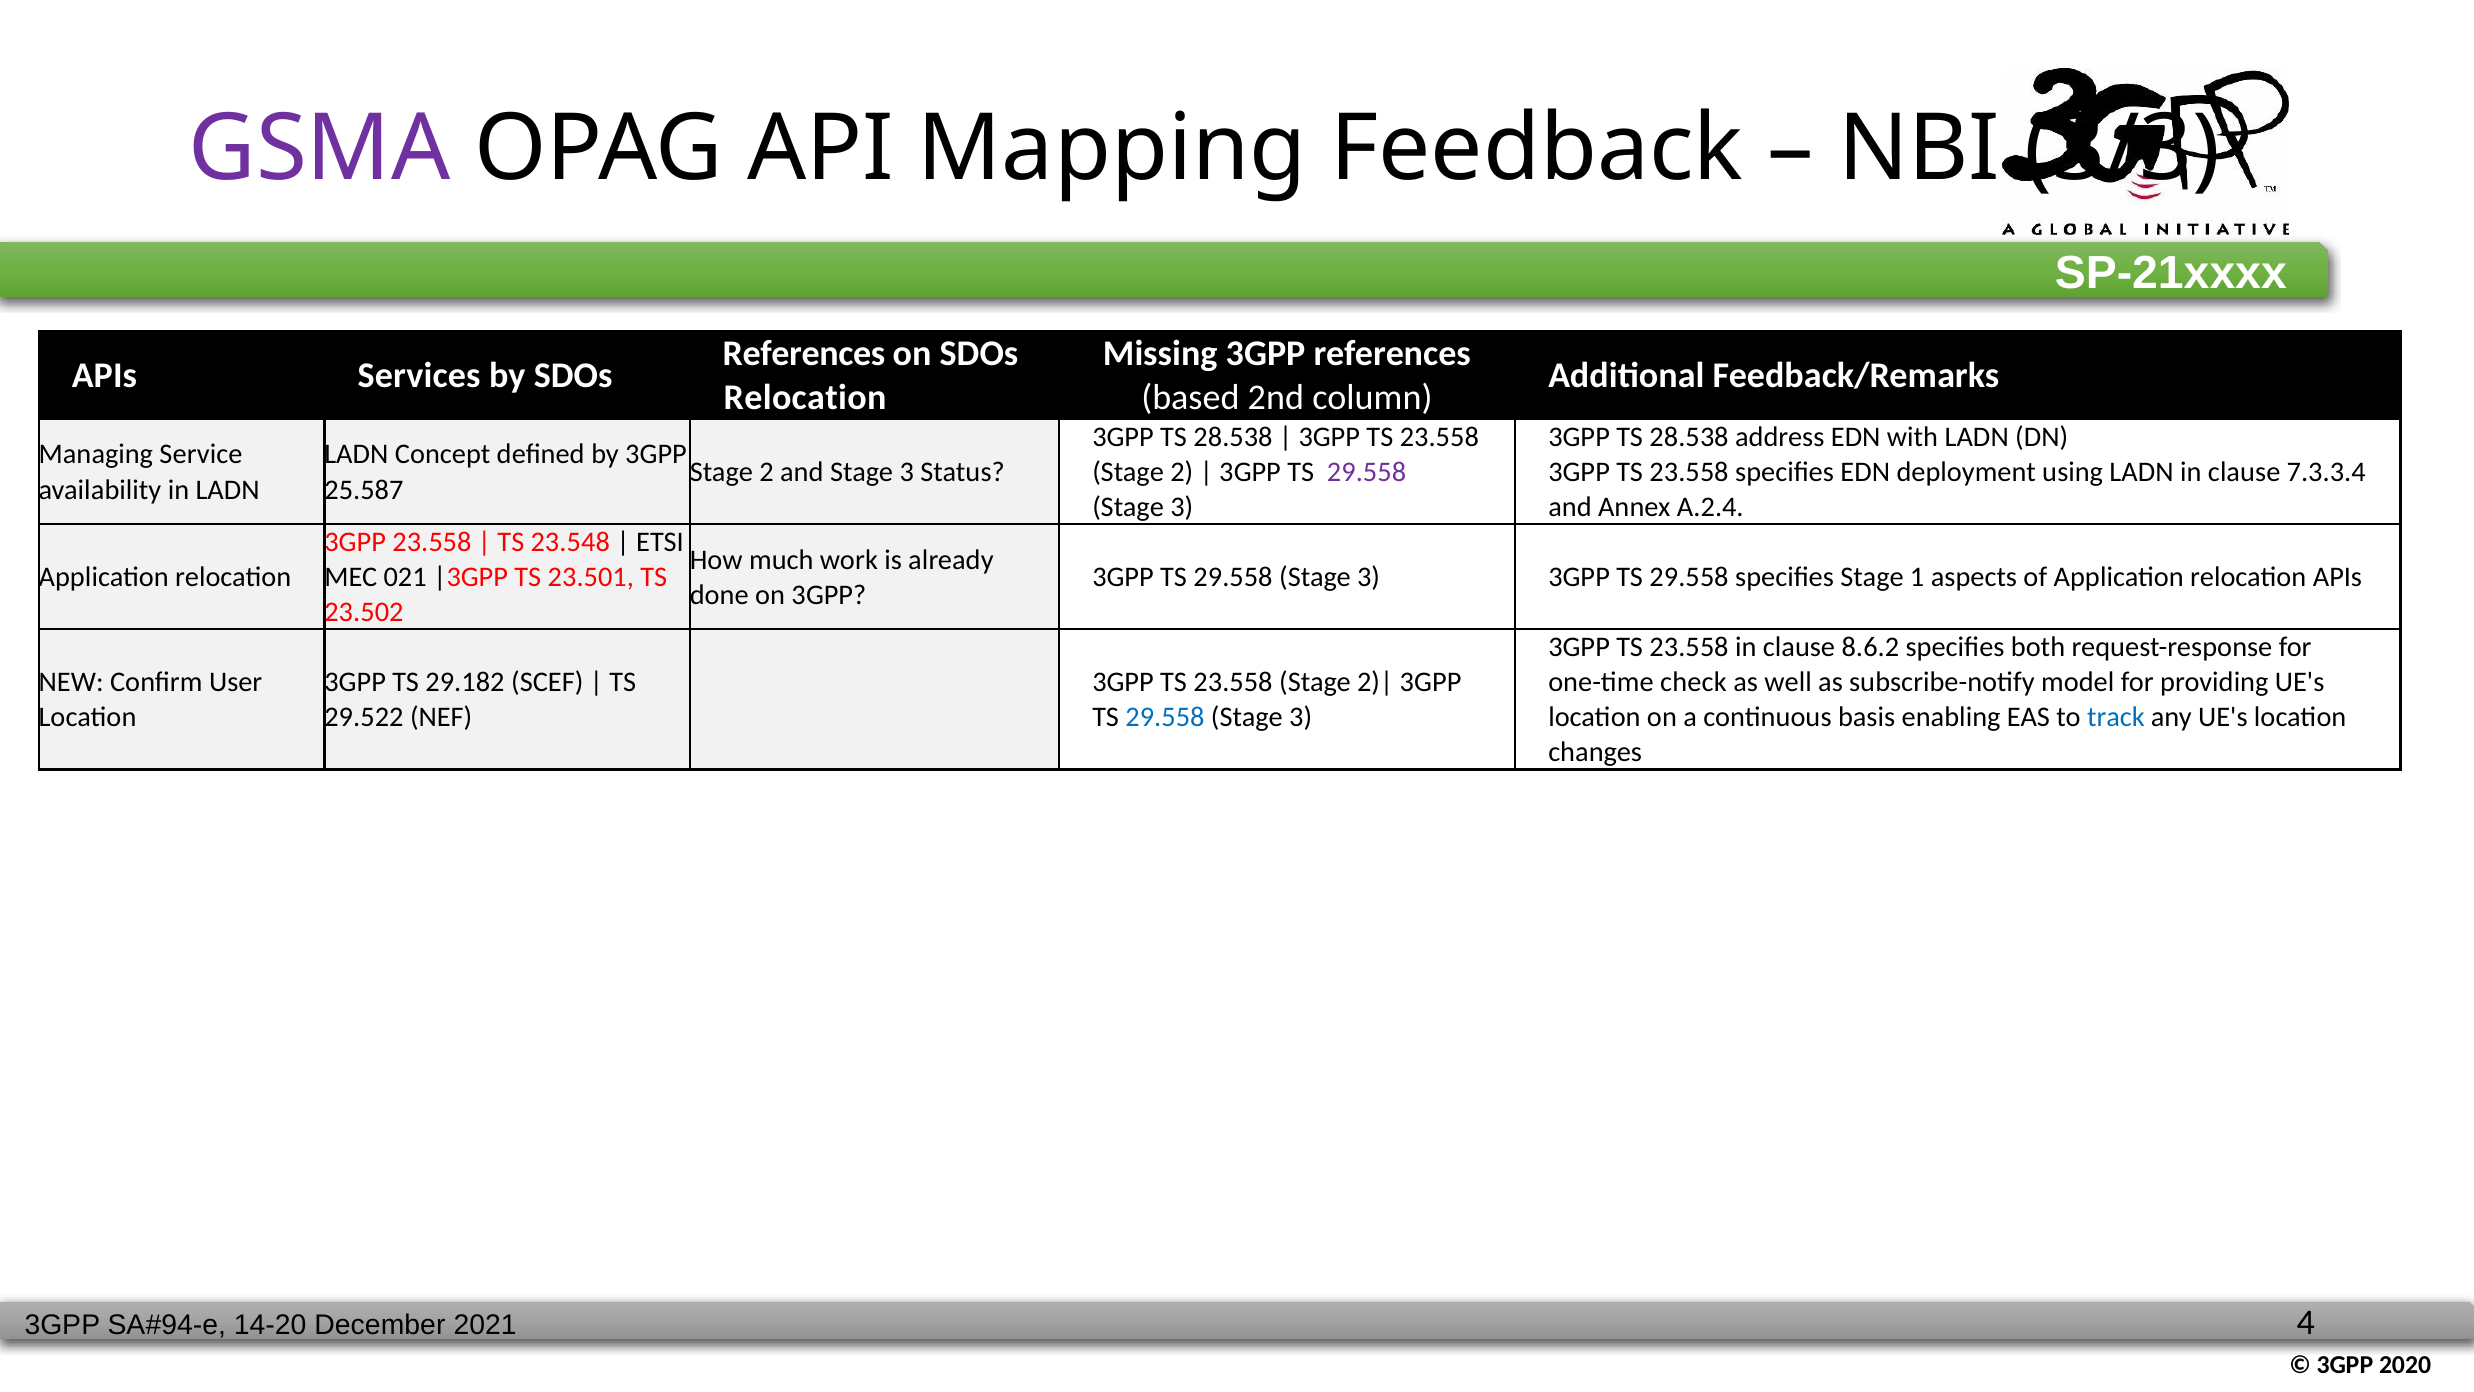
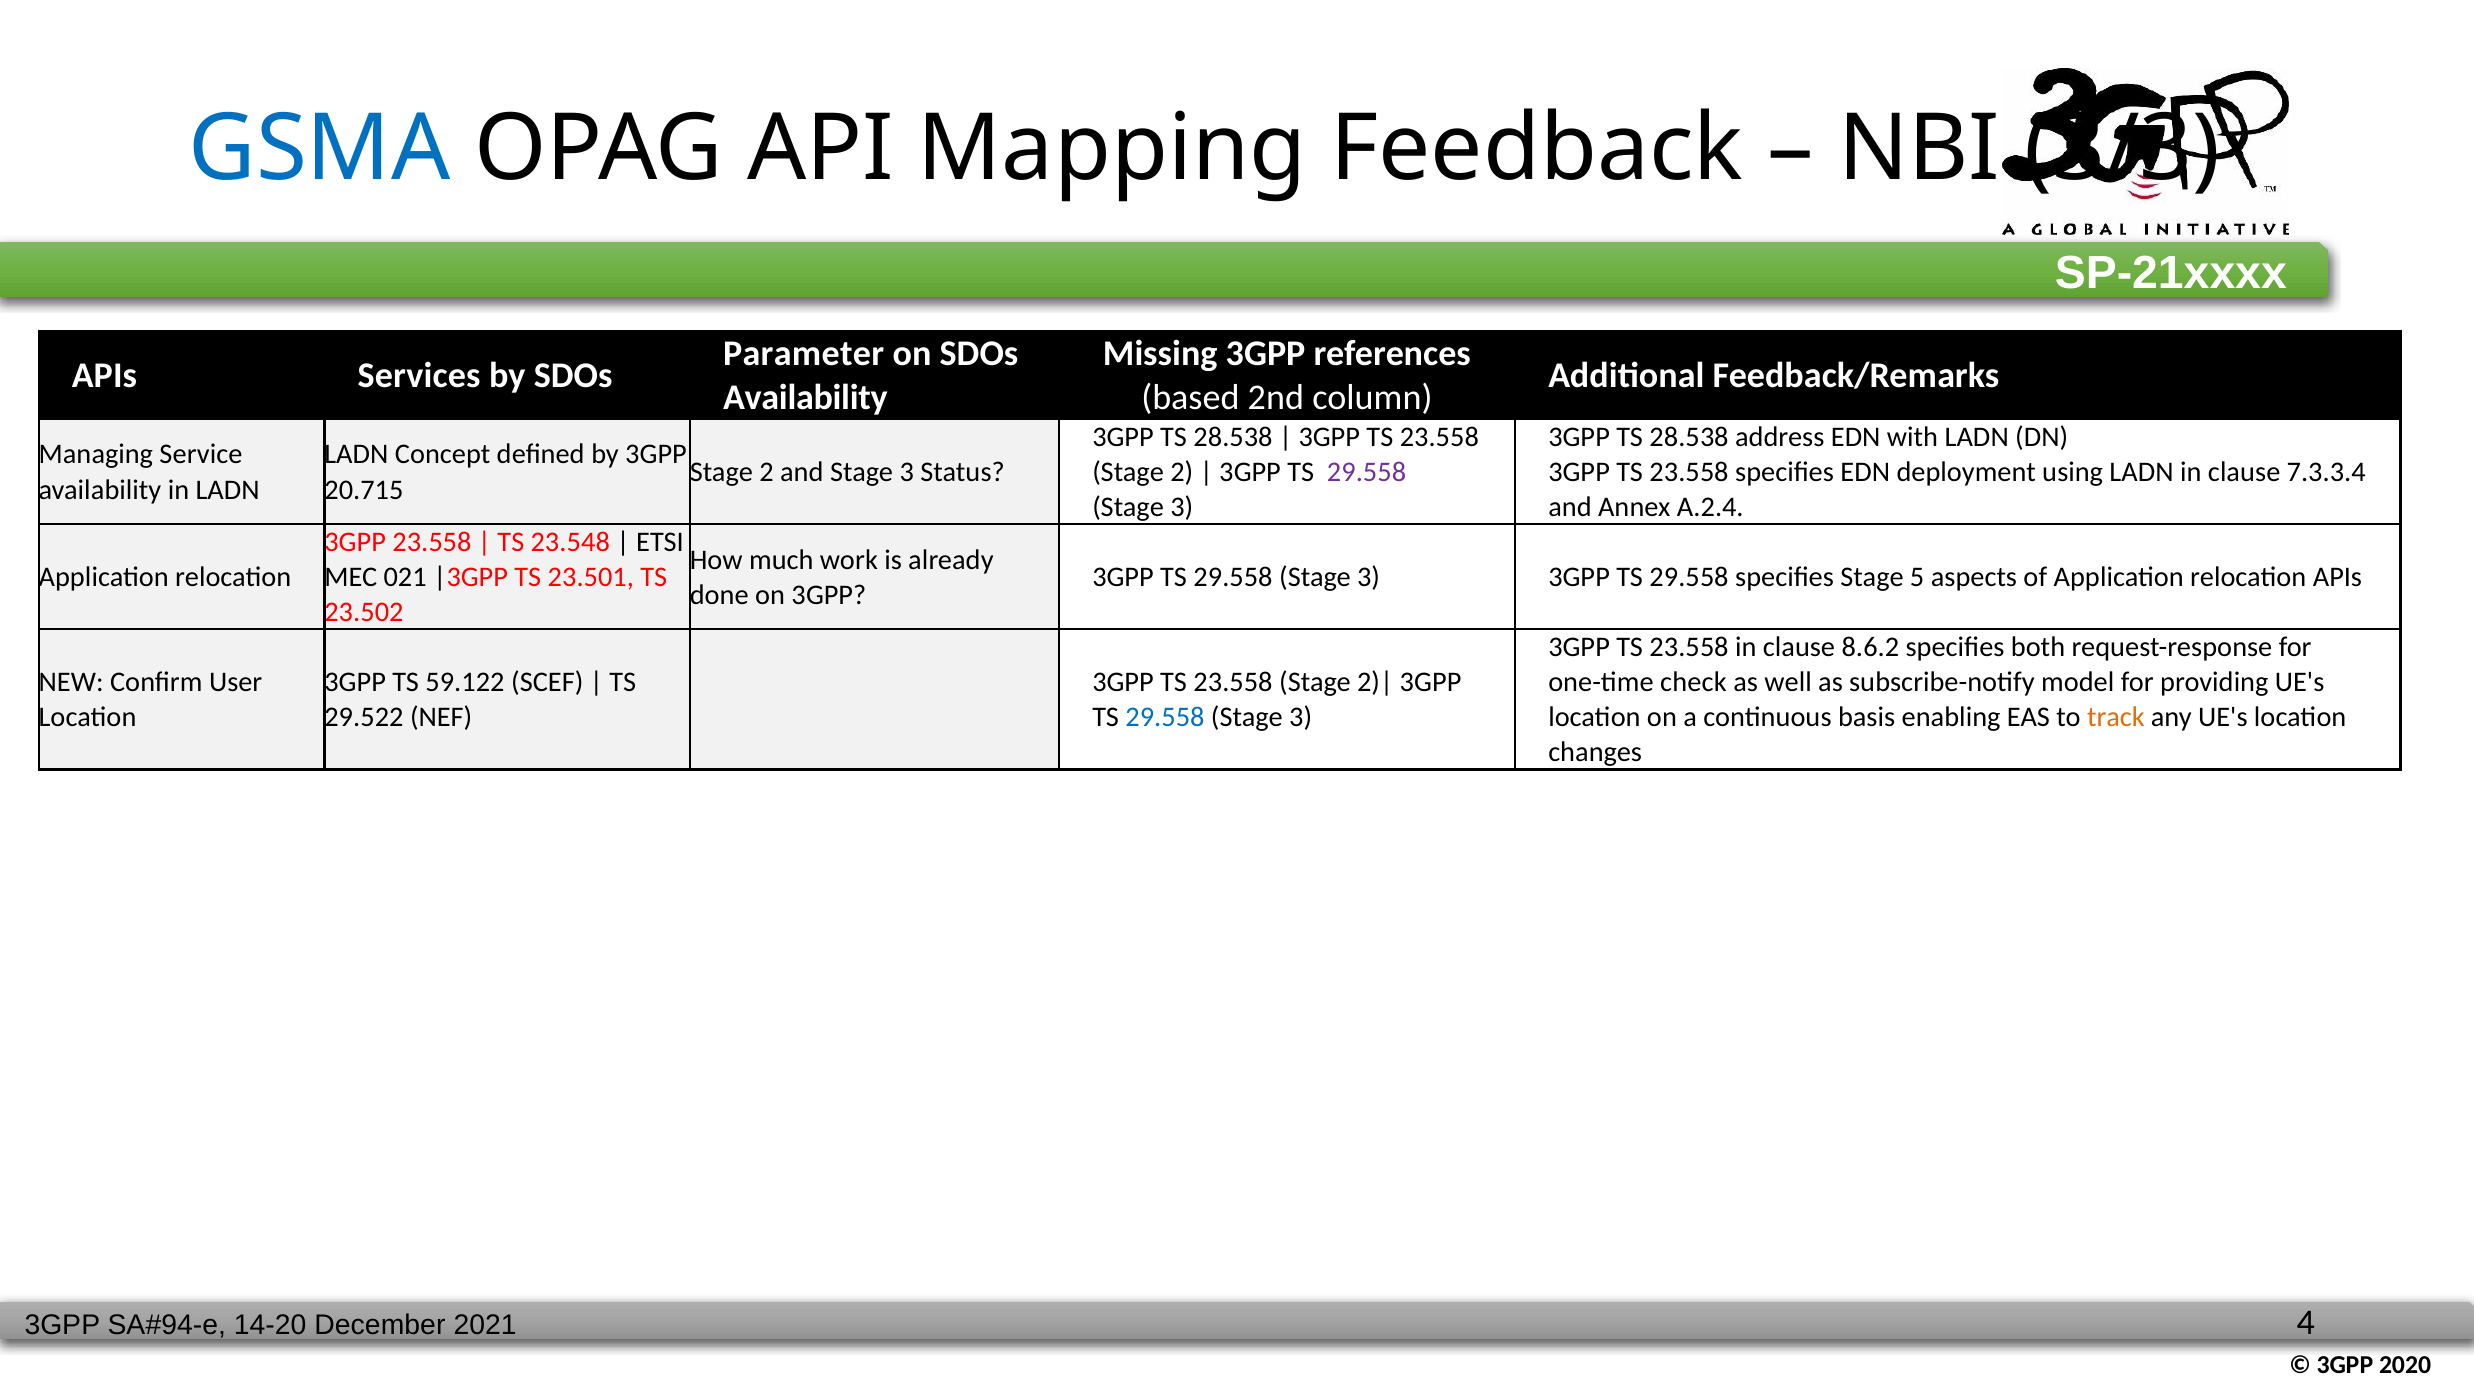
GSMA colour: purple -> blue
References at (804, 354): References -> Parameter
Relocation at (805, 398): Relocation -> Availability
25.587: 25.587 -> 20.715
1: 1 -> 5
29.182: 29.182 -> 59.122
track colour: blue -> orange
